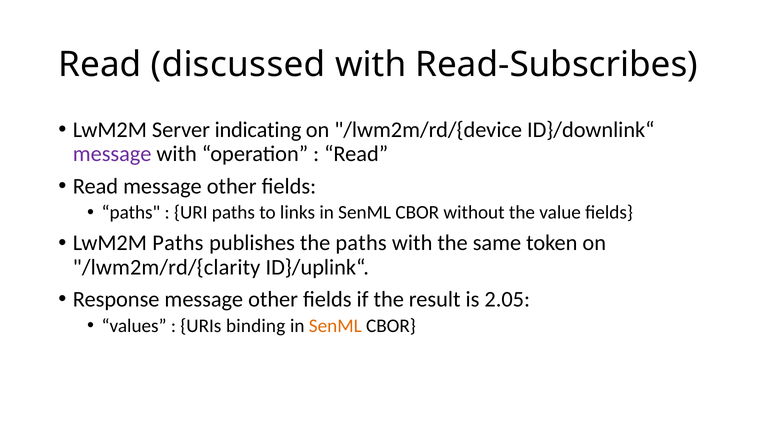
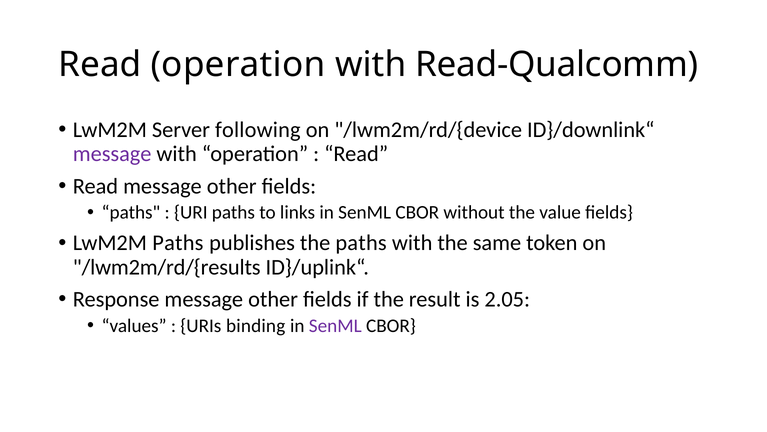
Read discussed: discussed -> operation
Read-Subscribes: Read-Subscribes -> Read-Qualcomm
indicating: indicating -> following
/lwm2m/rd/{clarity: /lwm2m/rd/{clarity -> /lwm2m/rd/{results
SenML at (335, 325) colour: orange -> purple
